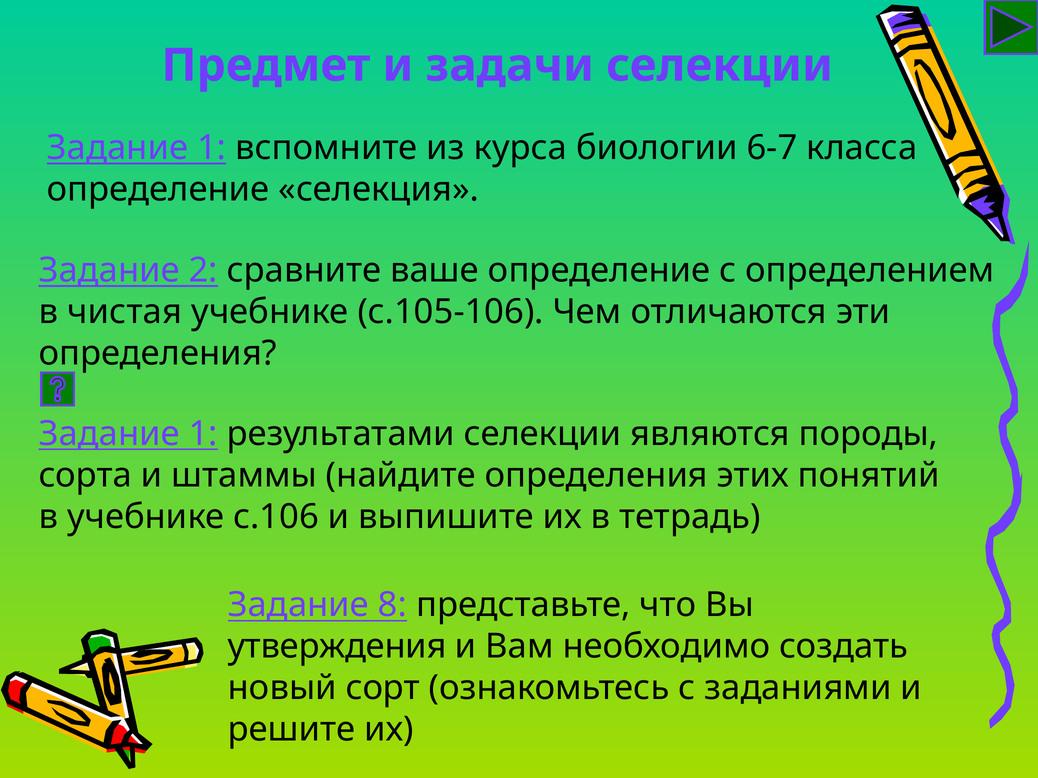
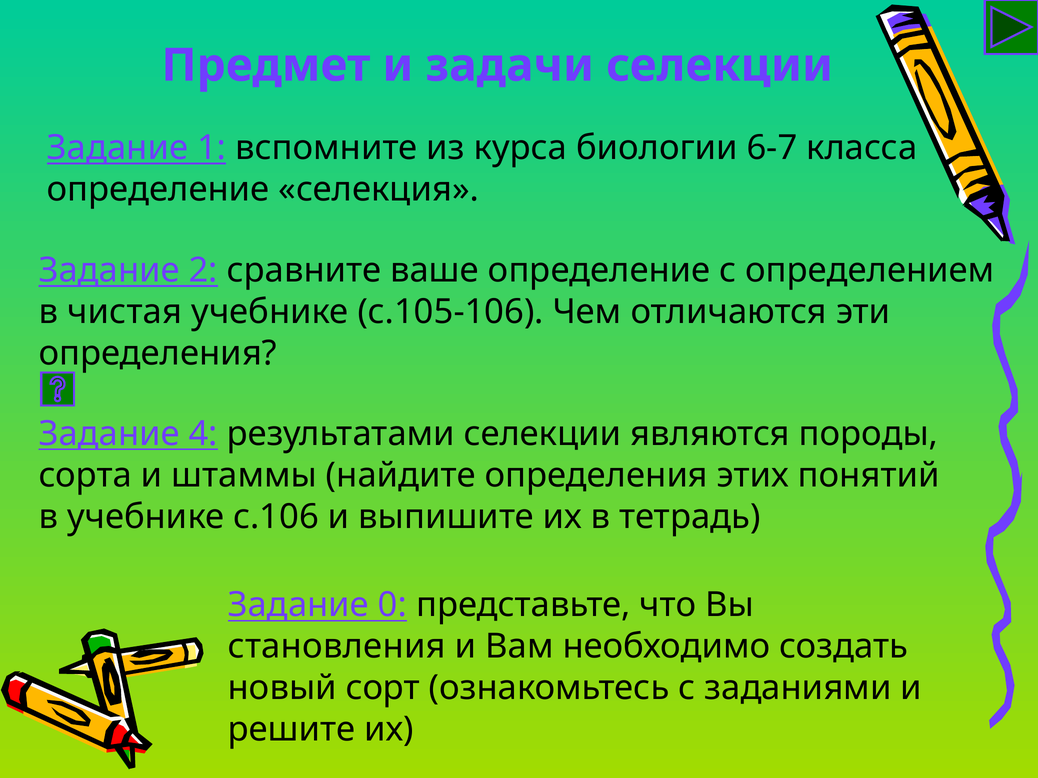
1 at (203, 434): 1 -> 4
8: 8 -> 0
утверждения: утверждения -> становления
